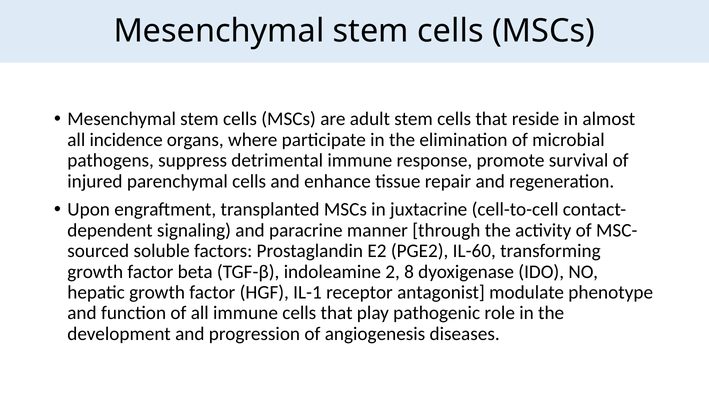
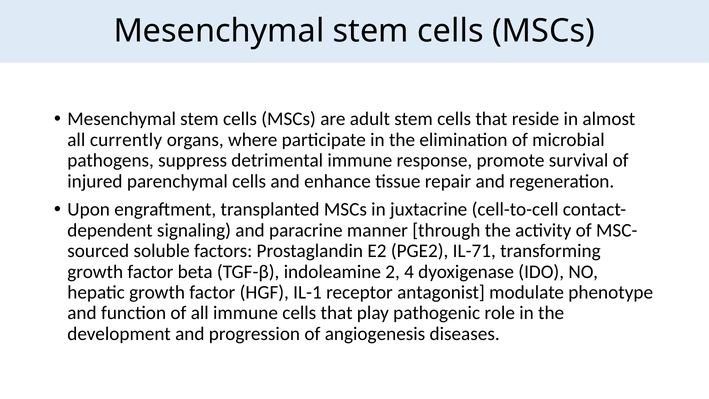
incidence: incidence -> currently
IL-60: IL-60 -> IL-71
8: 8 -> 4
